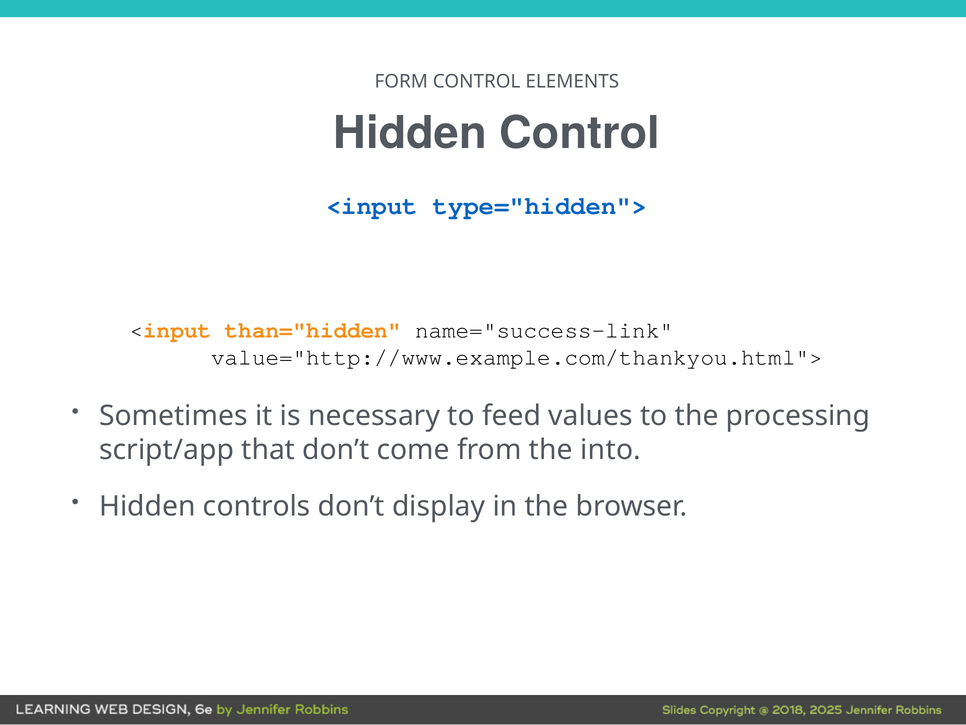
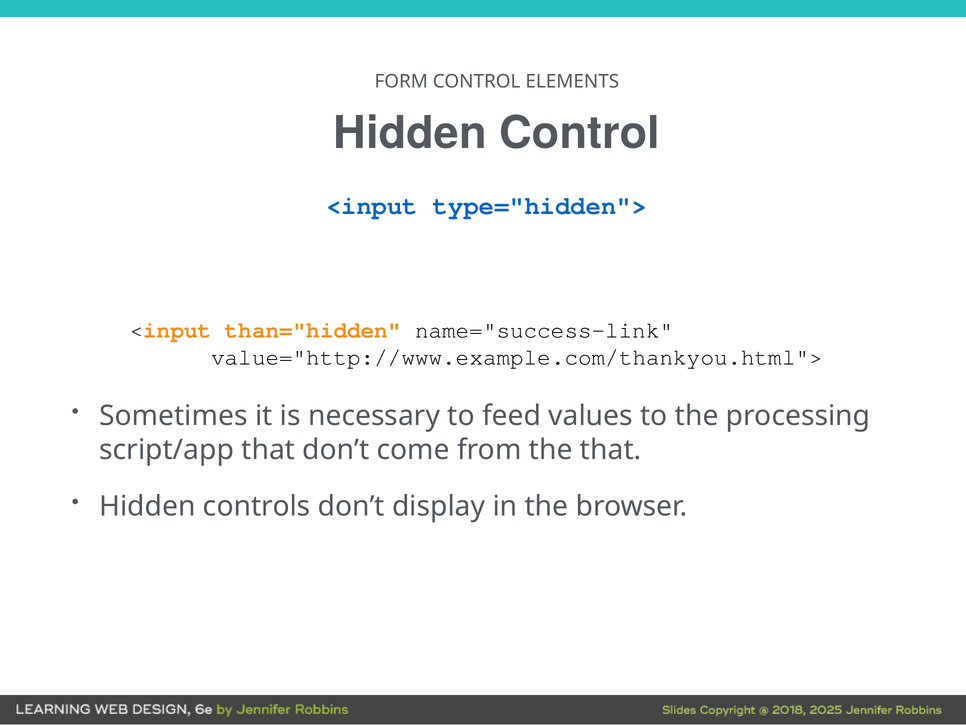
the into: into -> that
